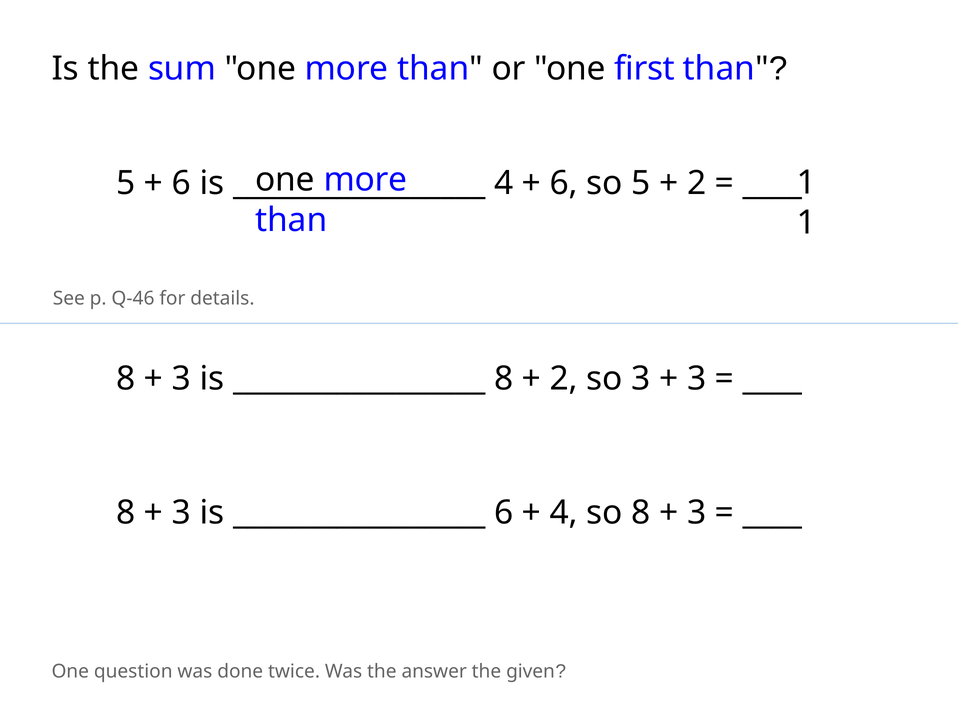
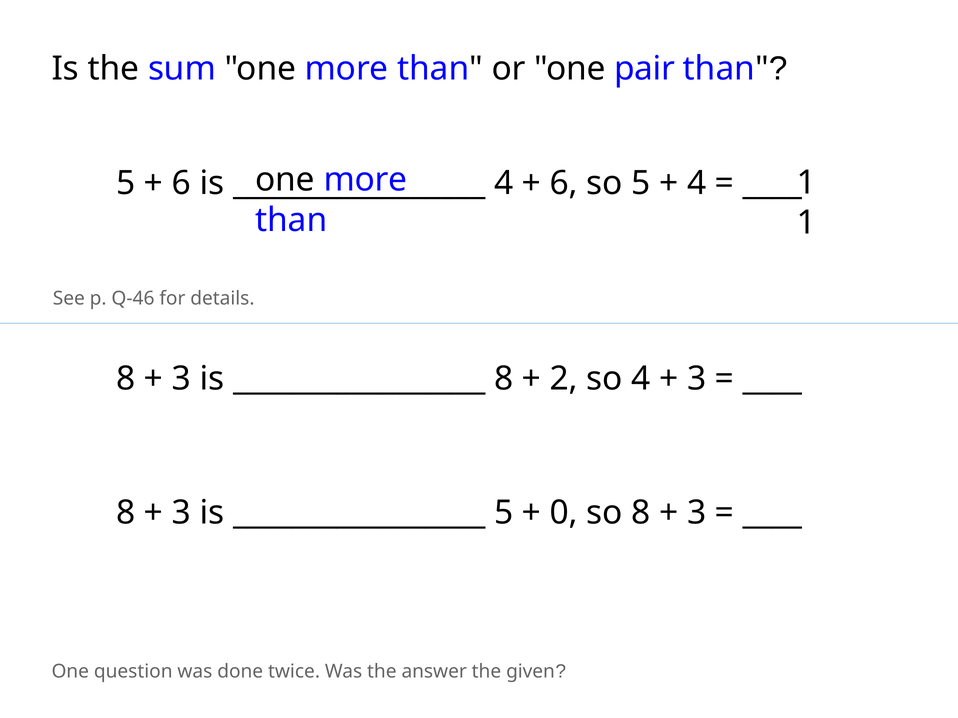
first: first -> pair
2 at (697, 184): 2 -> 4
so 3: 3 -> 4
6 at (504, 513): 6 -> 5
4 at (564, 513): 4 -> 0
